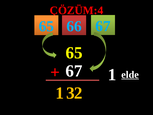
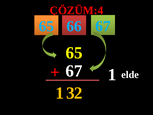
elde underline: present -> none
